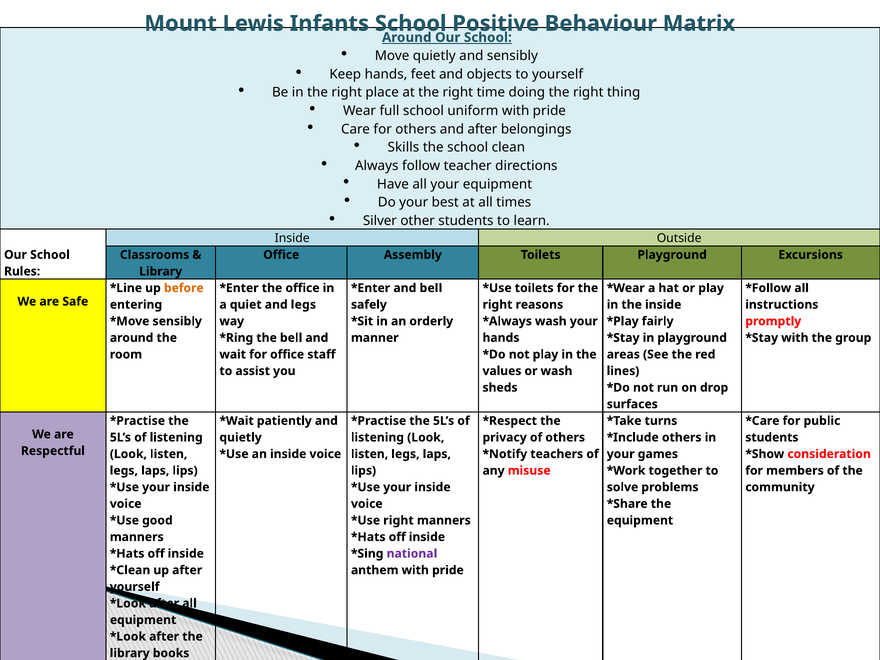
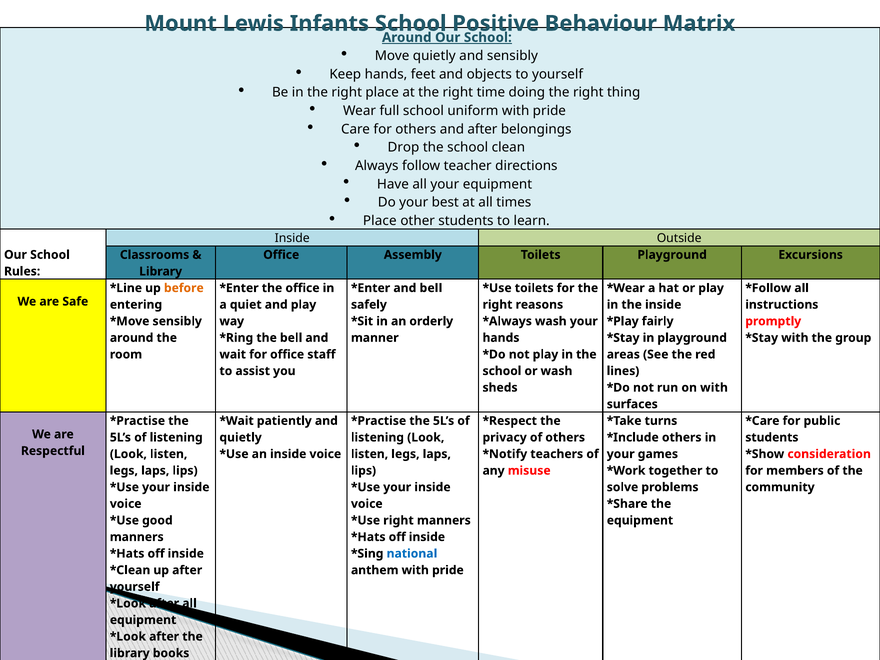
Skills: Skills -> Drop
Silver at (380, 221): Silver -> Place
and legs: legs -> play
values at (502, 371): values -> school
on drop: drop -> with
national colour: purple -> blue
